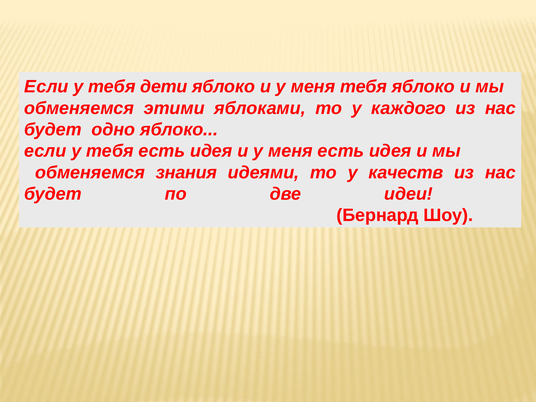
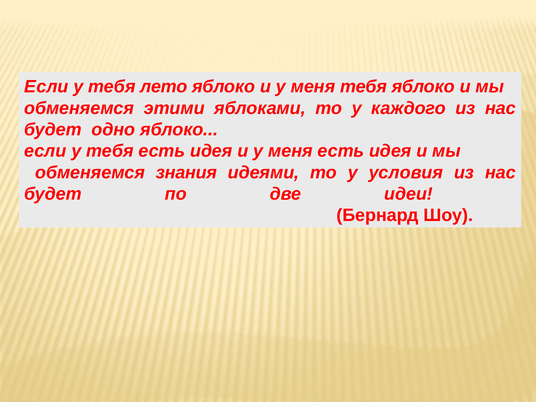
дети: дети -> лето
качеств: качеств -> условия
